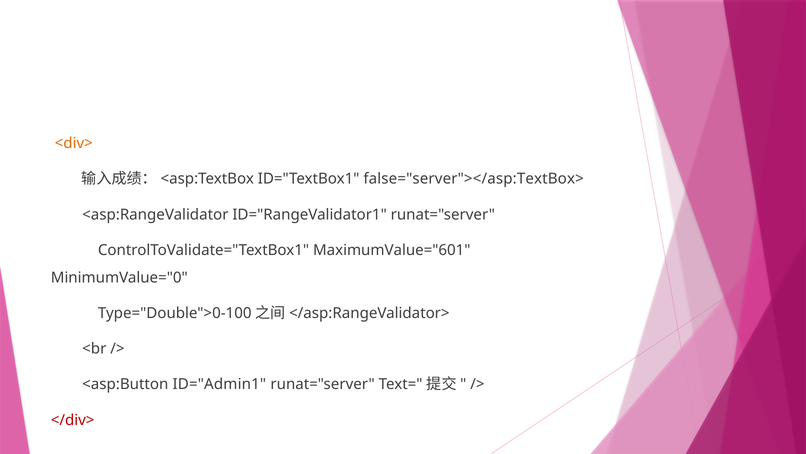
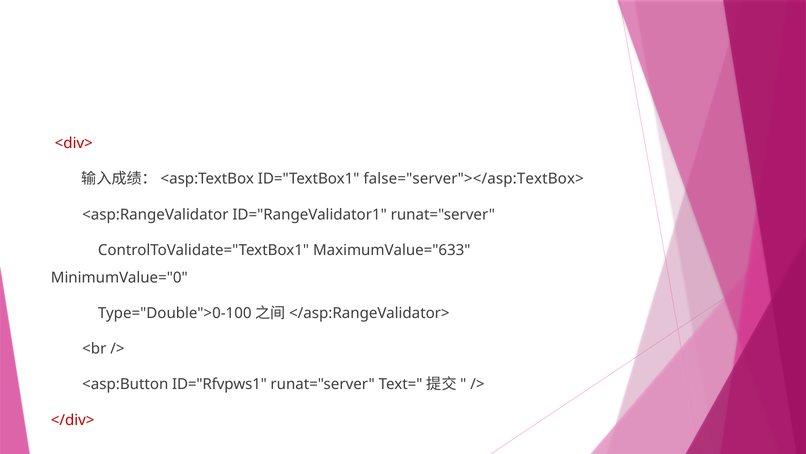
<div> colour: orange -> red
MaximumValue="601: MaximumValue="601 -> MaximumValue="633
ID="Admin1: ID="Admin1 -> ID="Rfvpws1
